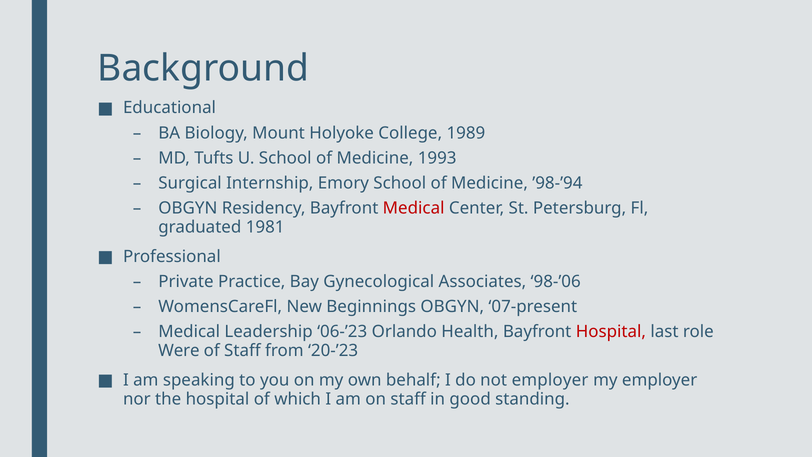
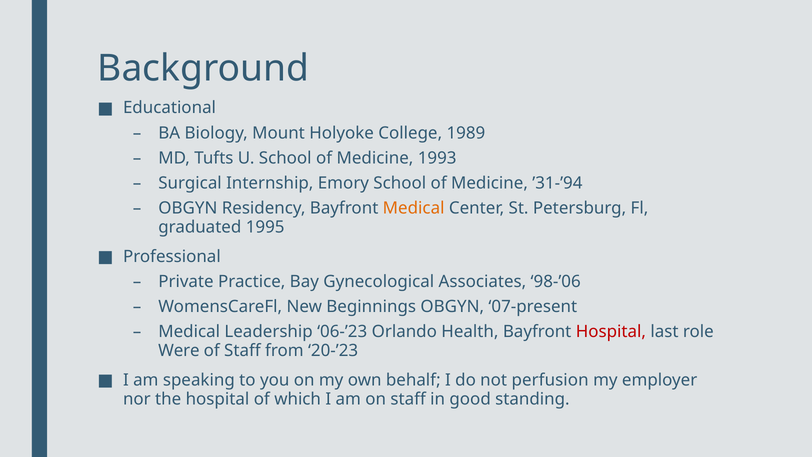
’98-’94: ’98-’94 -> ’31-’94
Medical at (414, 208) colour: red -> orange
1981: 1981 -> 1995
not employer: employer -> perfusion
